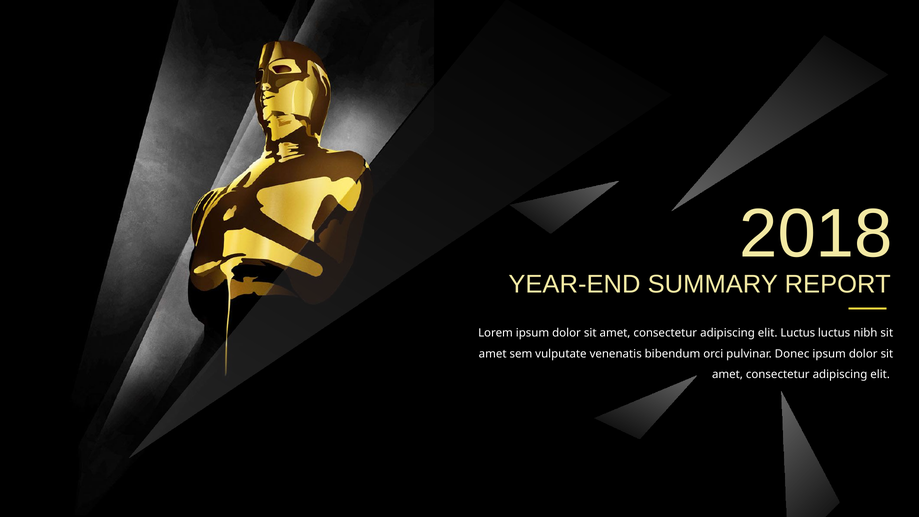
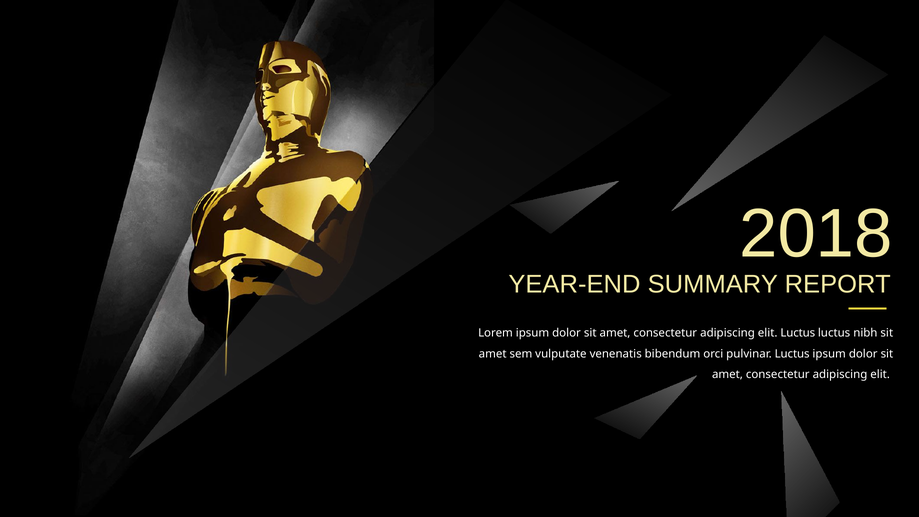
pulvinar Donec: Donec -> Luctus
